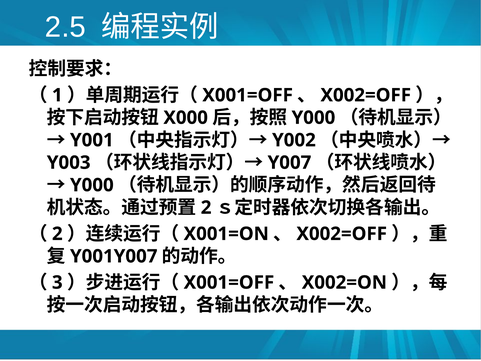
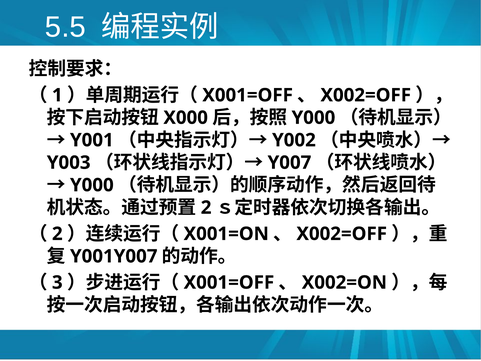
2.5: 2.5 -> 5.5
